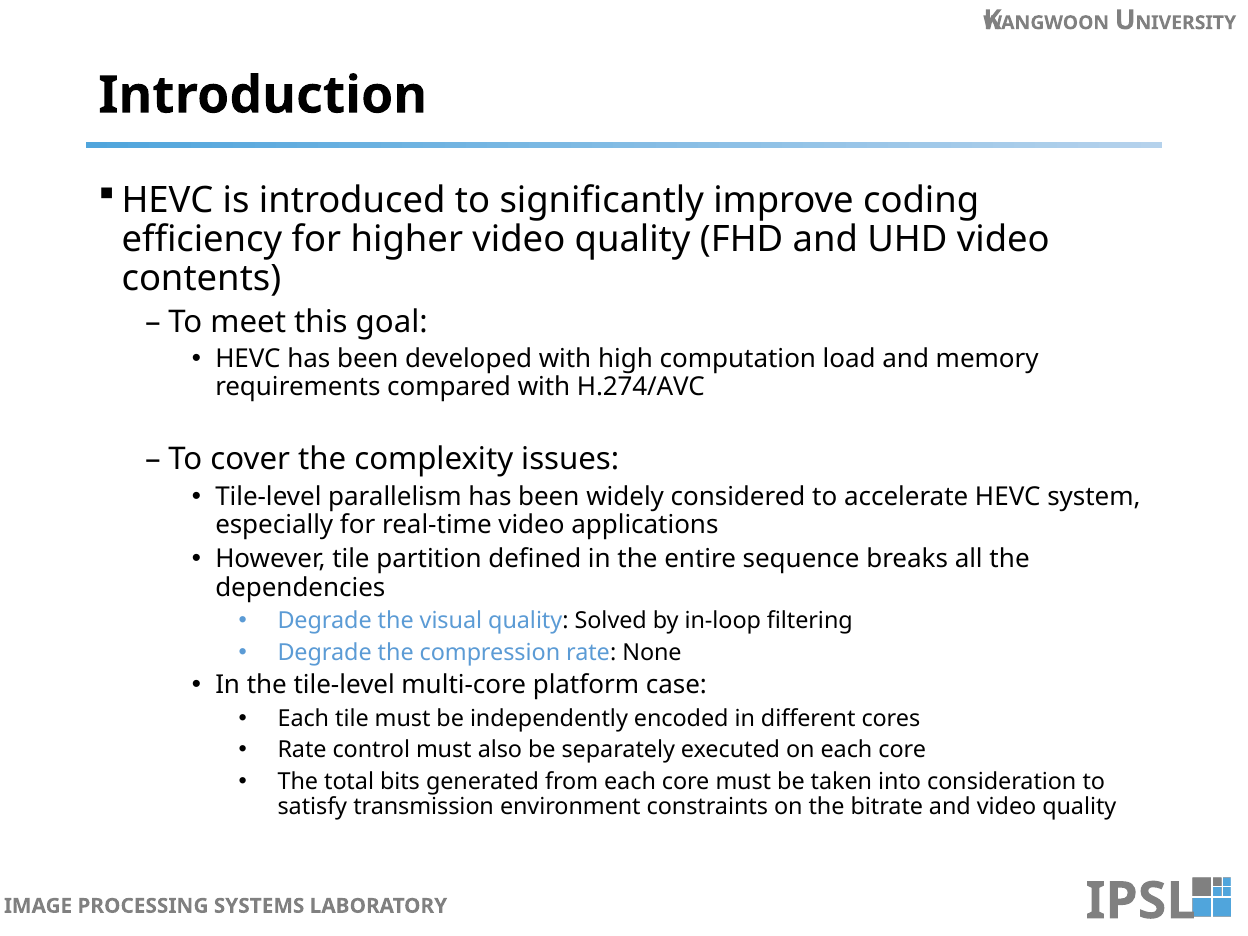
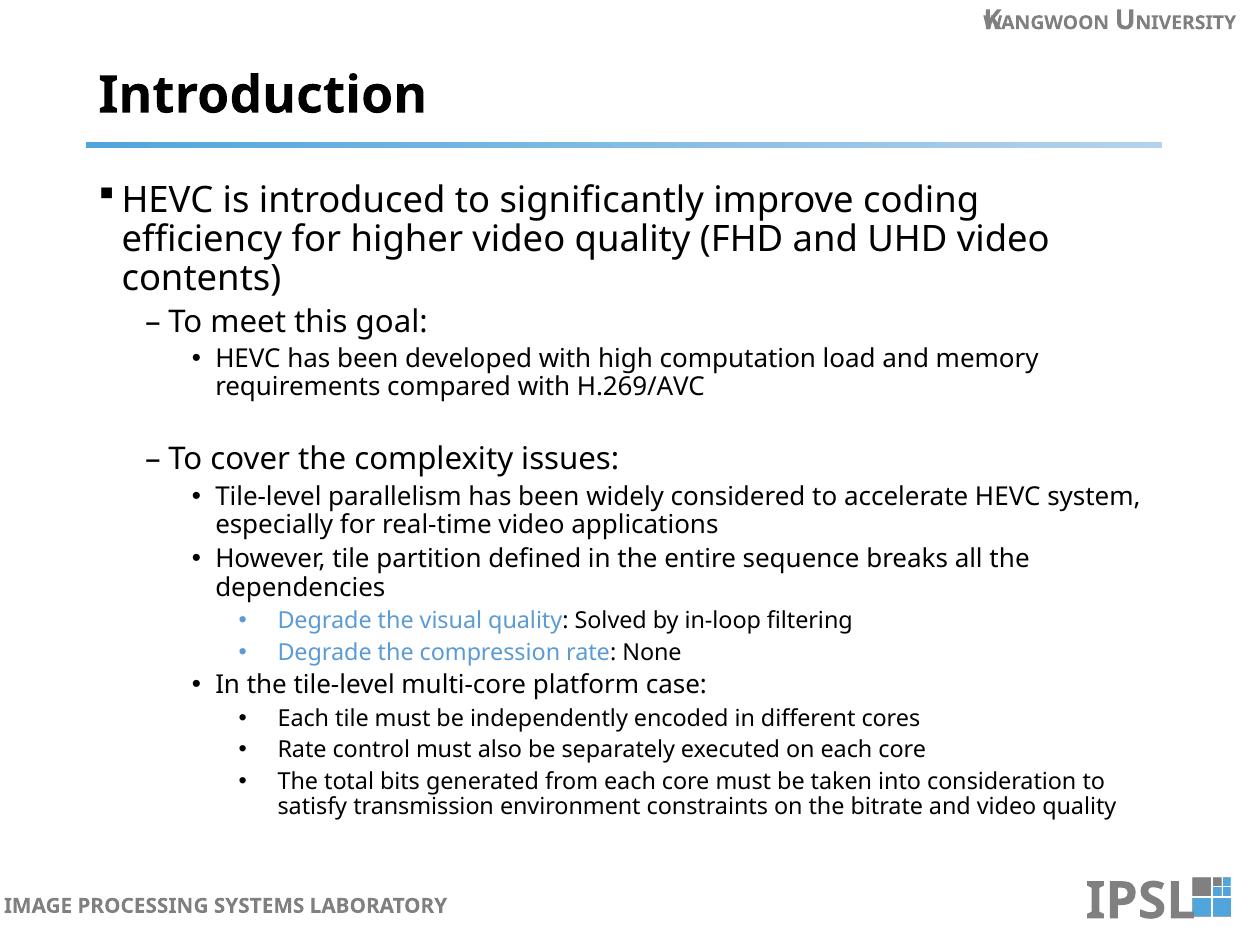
H.274/AVC: H.274/AVC -> H.269/AVC
